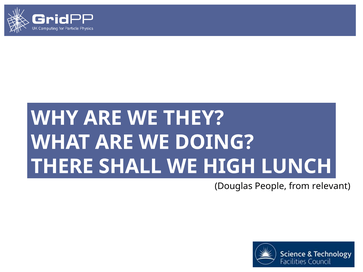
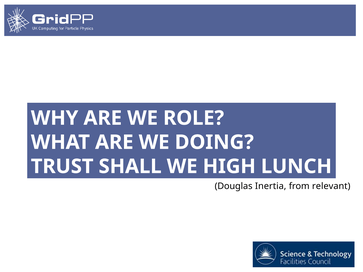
THEY: THEY -> ROLE
THERE: THERE -> TRUST
People: People -> Inertia
